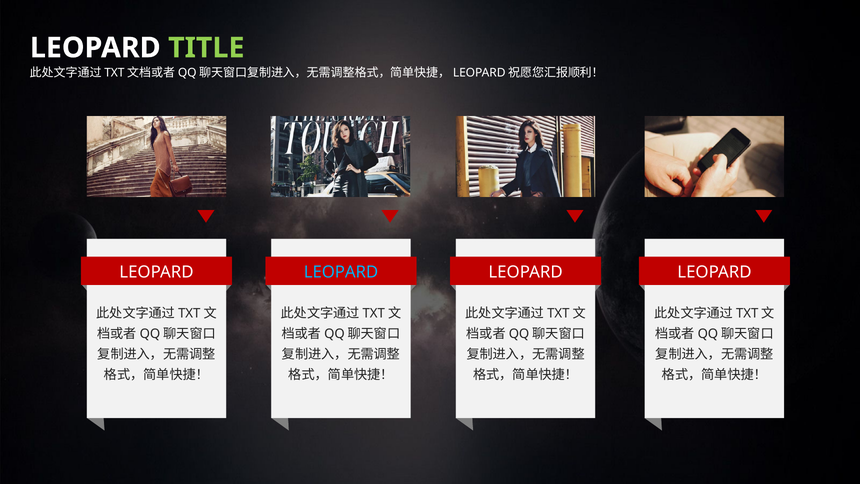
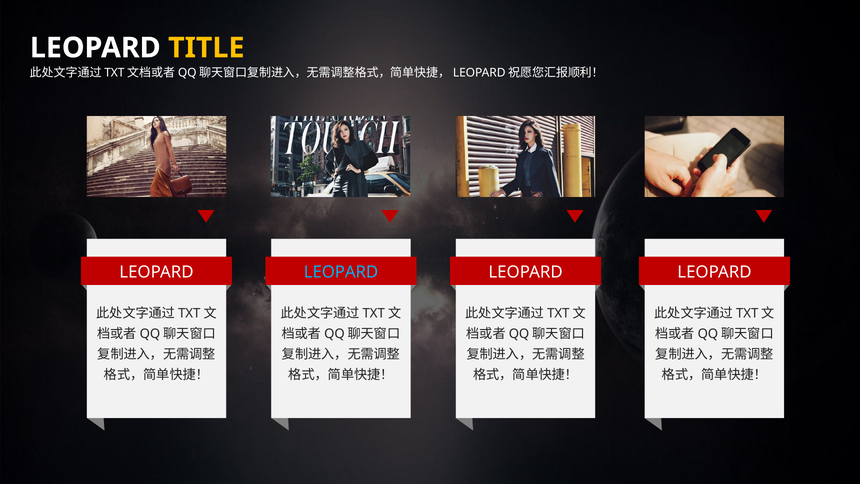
TITLE colour: light green -> yellow
